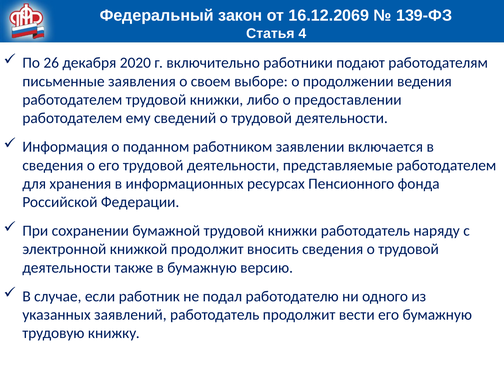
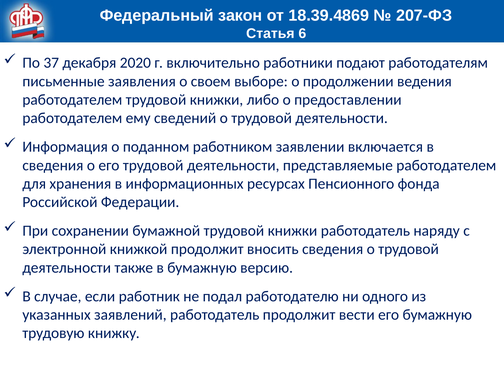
16.12.2069: 16.12.2069 -> 18.39.4869
139-ФЗ: 139-ФЗ -> 207-ФЗ
4: 4 -> 6
26: 26 -> 37
